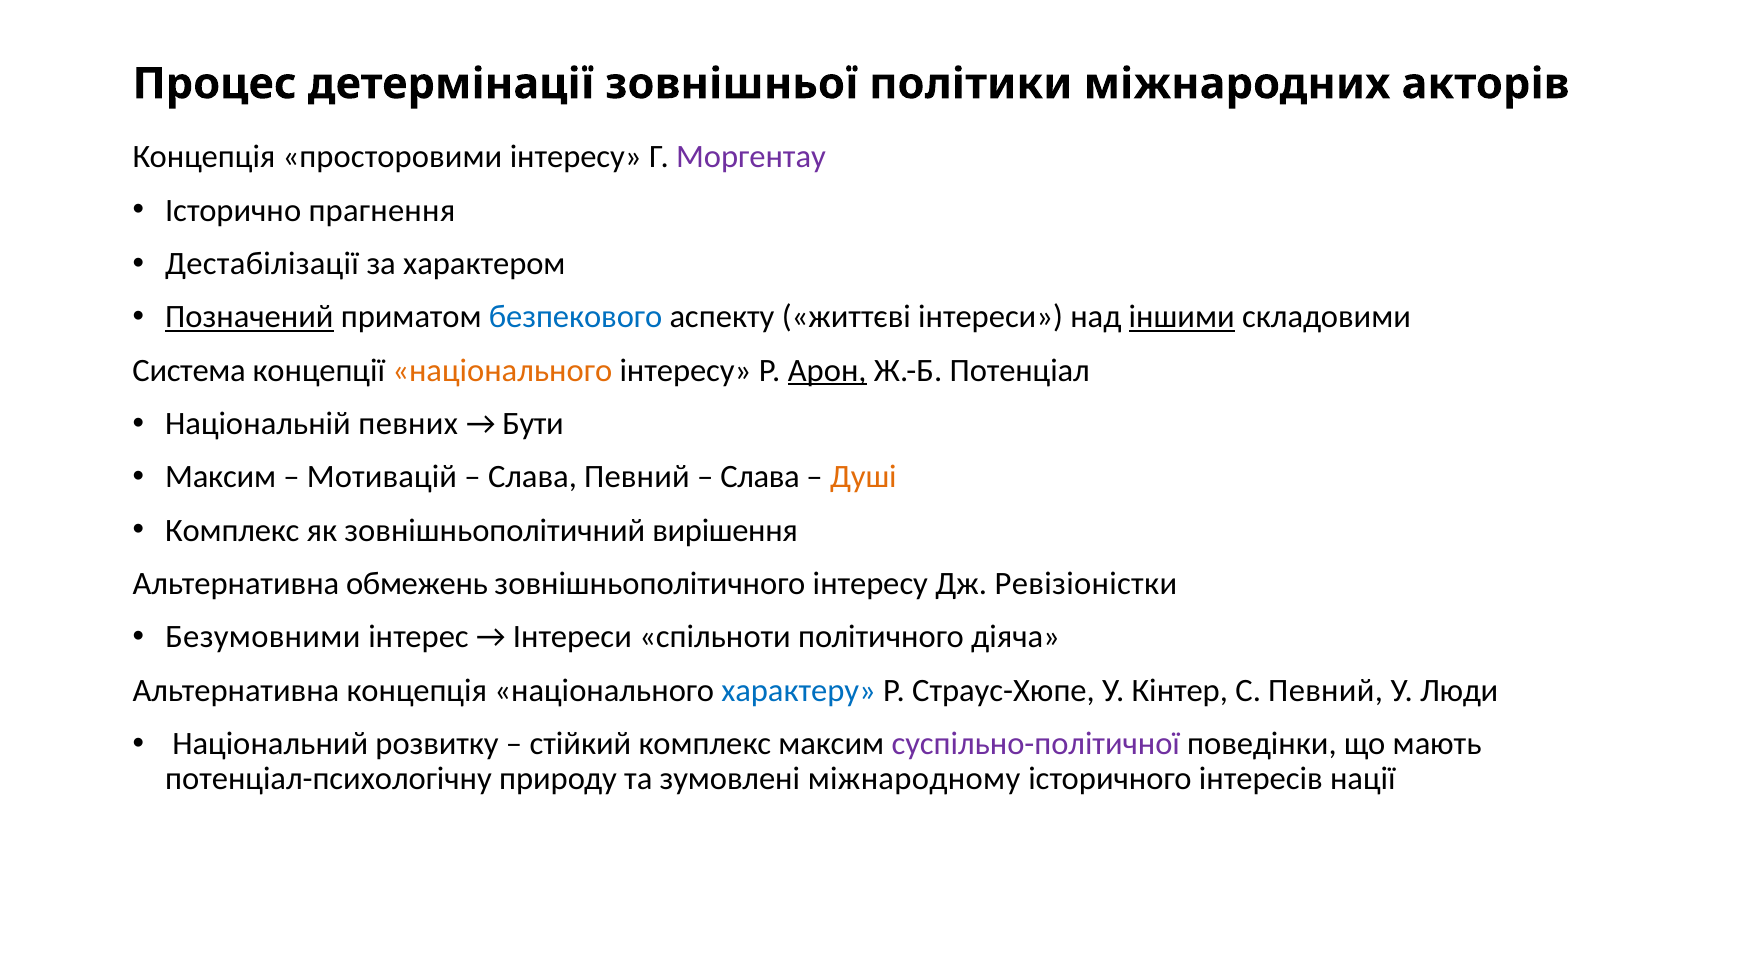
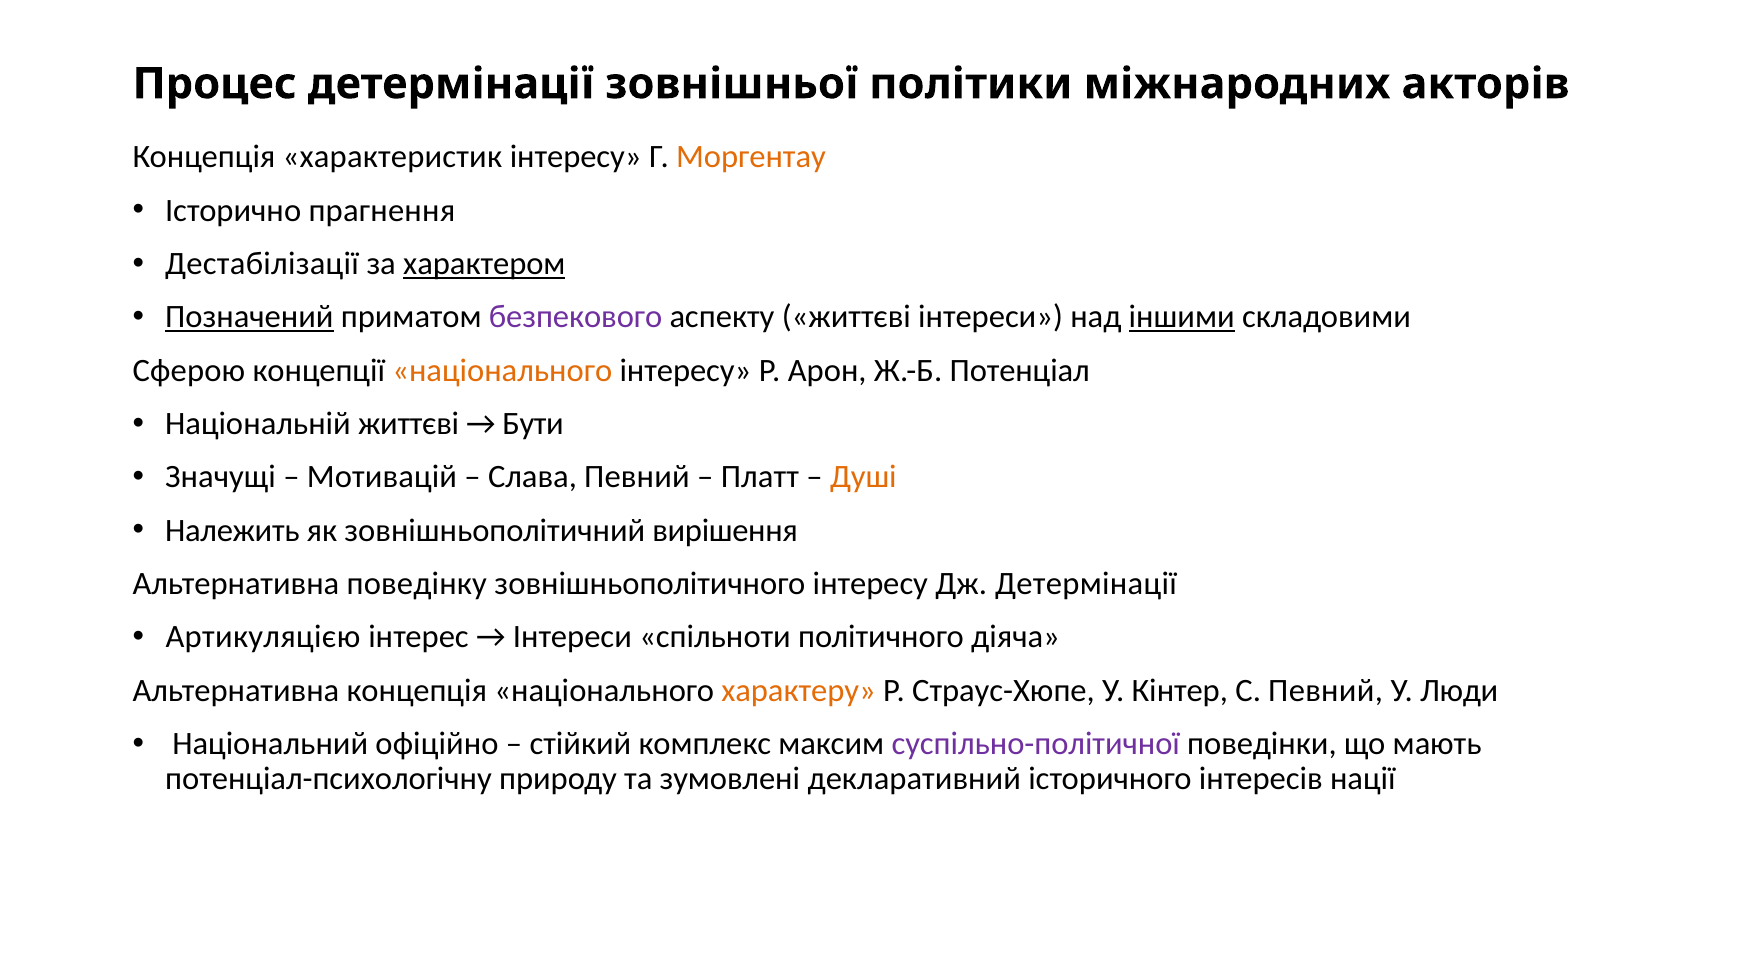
просторовими: просторовими -> характеристик
Моргентау colour: purple -> orange
характером underline: none -> present
безпекового colour: blue -> purple
Система: Система -> Сферою
Арон underline: present -> none
Національній певних: певних -> життєві
Максим at (221, 477): Максим -> Значущі
Слава at (760, 477): Слава -> Платт
Комплекс at (232, 530): Комплекс -> Належить
обмежень: обмежень -> поведінку
Дж Ревізіоністки: Ревізіоністки -> Детермінації
Безумовними: Безумовними -> Артикуляцією
характеру colour: blue -> orange
розвитку: розвитку -> офіційно
міжнародному: міжнародному -> декларативний
